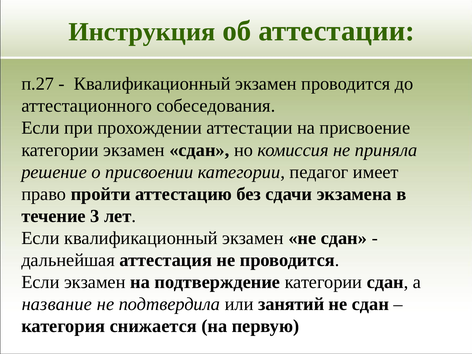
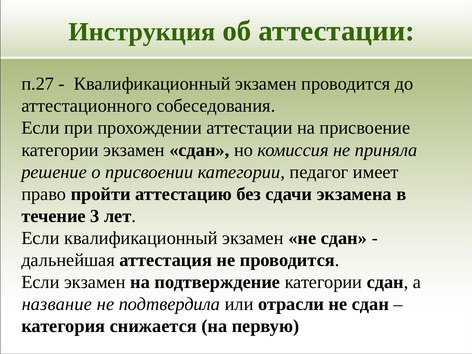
занятий: занятий -> отрасли
